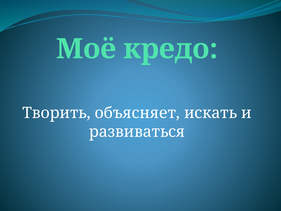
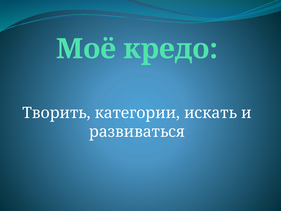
объясняет: объясняет -> категории
